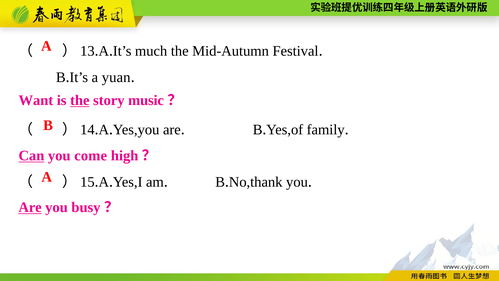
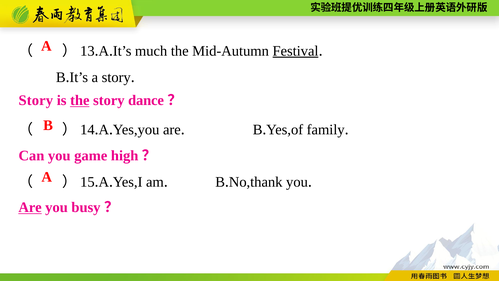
Festival underline: none -> present
a yuan: yuan -> story
Want at (36, 100): Want -> Story
music: music -> dance
Can underline: present -> none
come: come -> game
